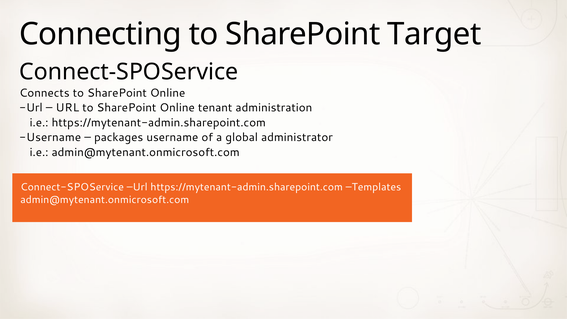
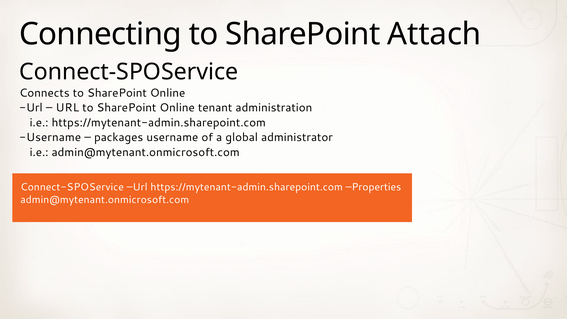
Target: Target -> Attach
Templates: Templates -> Properties
